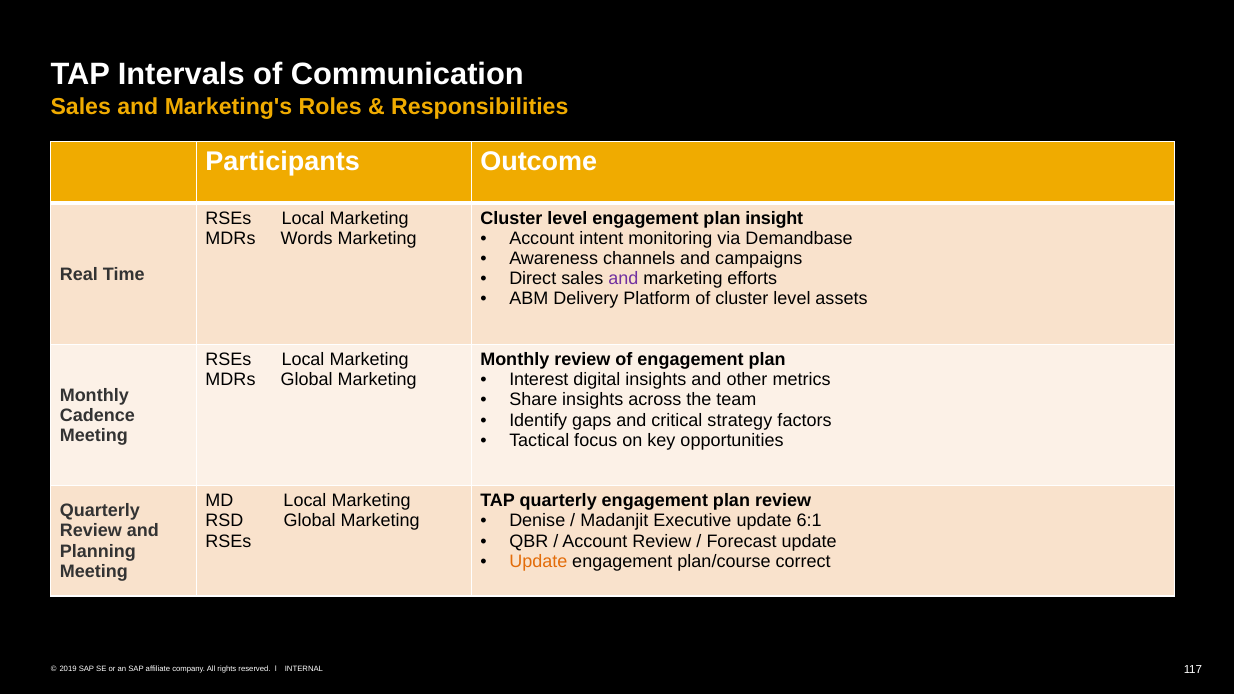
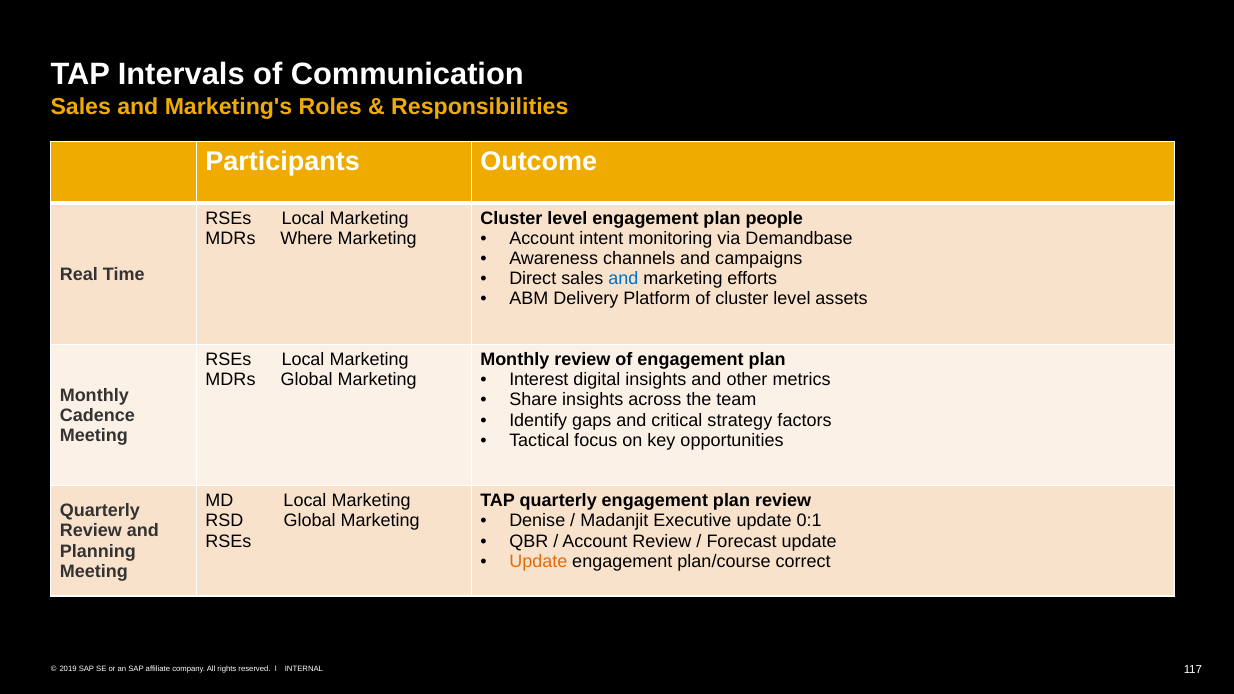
insight: insight -> people
Words: Words -> Where
and at (623, 279) colour: purple -> blue
6:1: 6:1 -> 0:1
